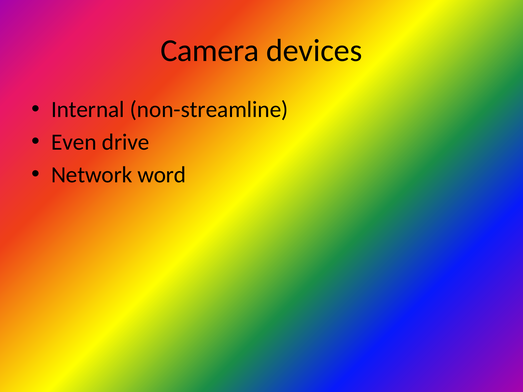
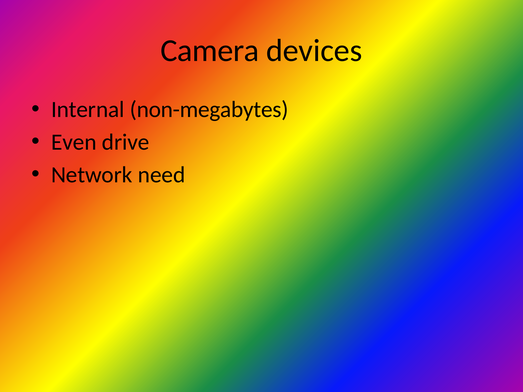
non-streamline: non-streamline -> non-megabytes
word: word -> need
